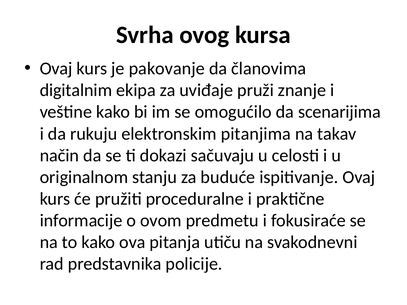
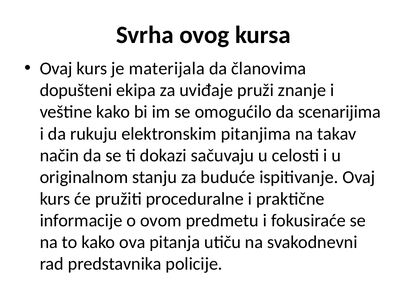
pakovanje: pakovanje -> materijala
digitalnim: digitalnim -> dopušteni
